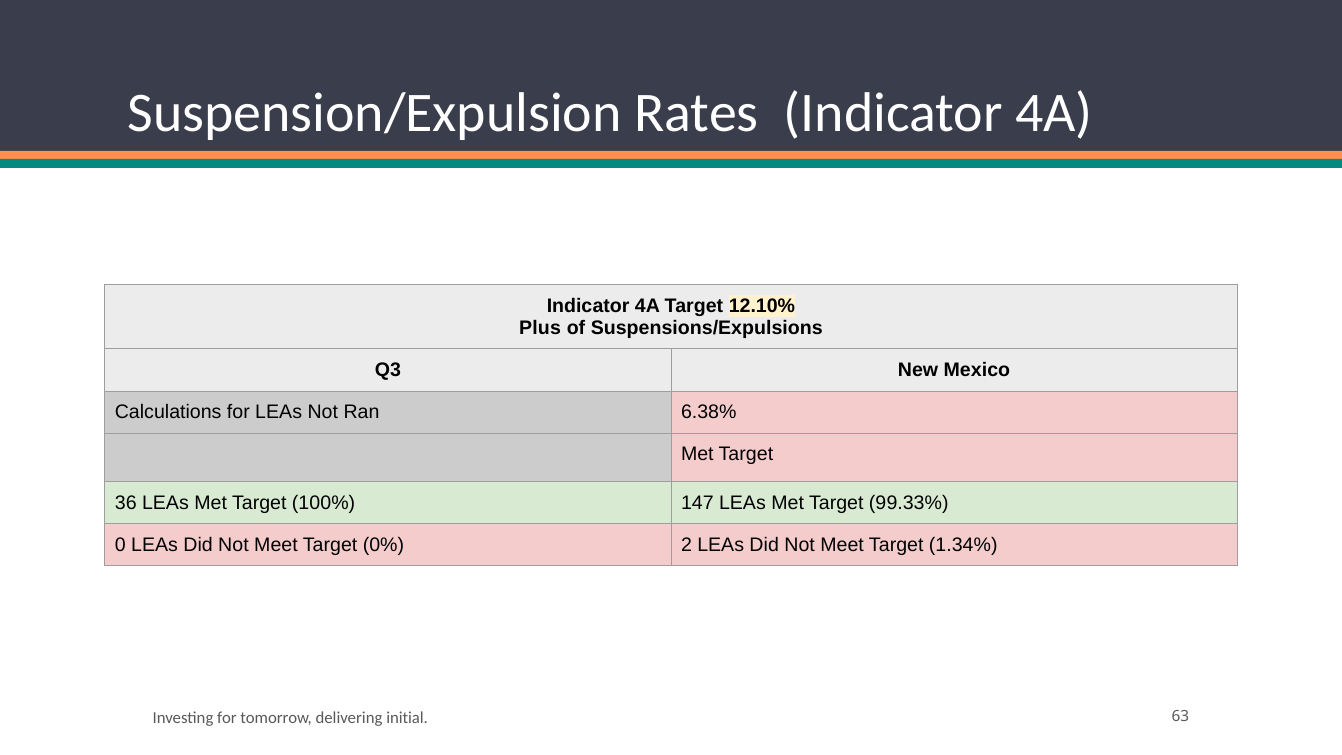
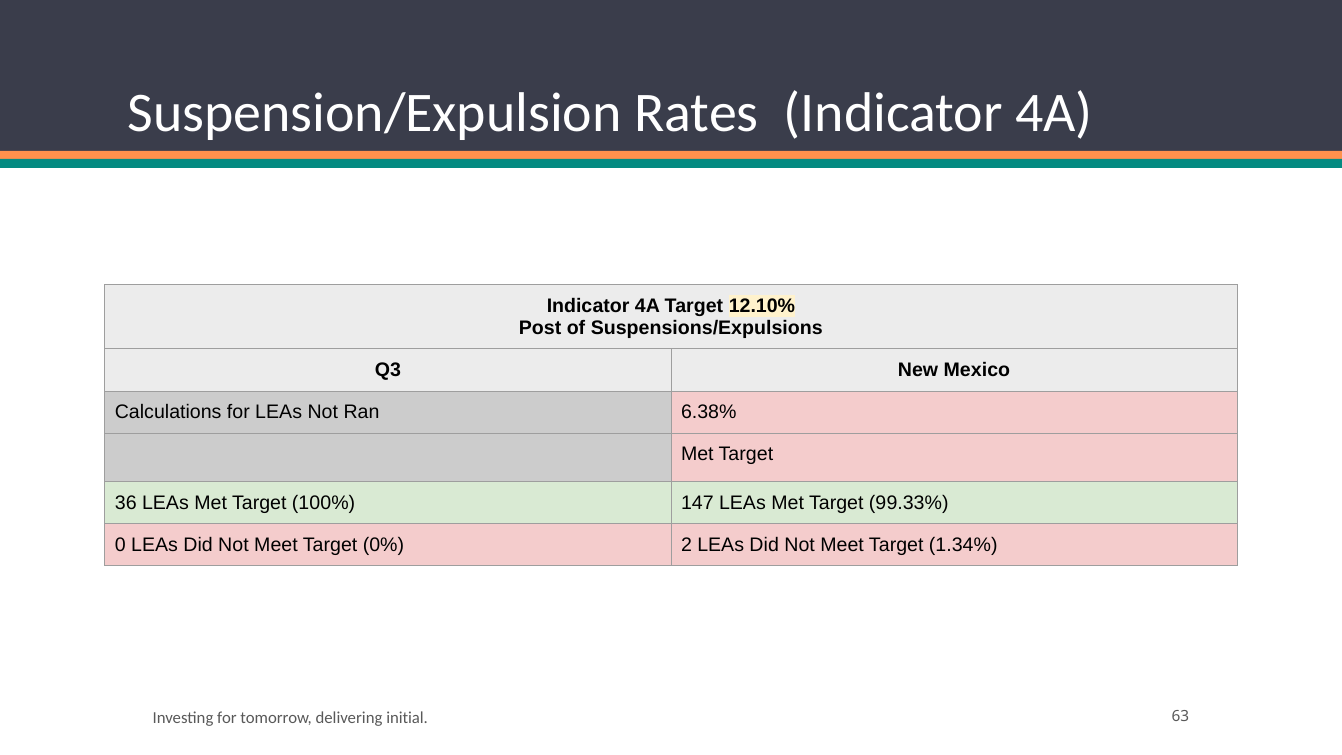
Plus: Plus -> Post
